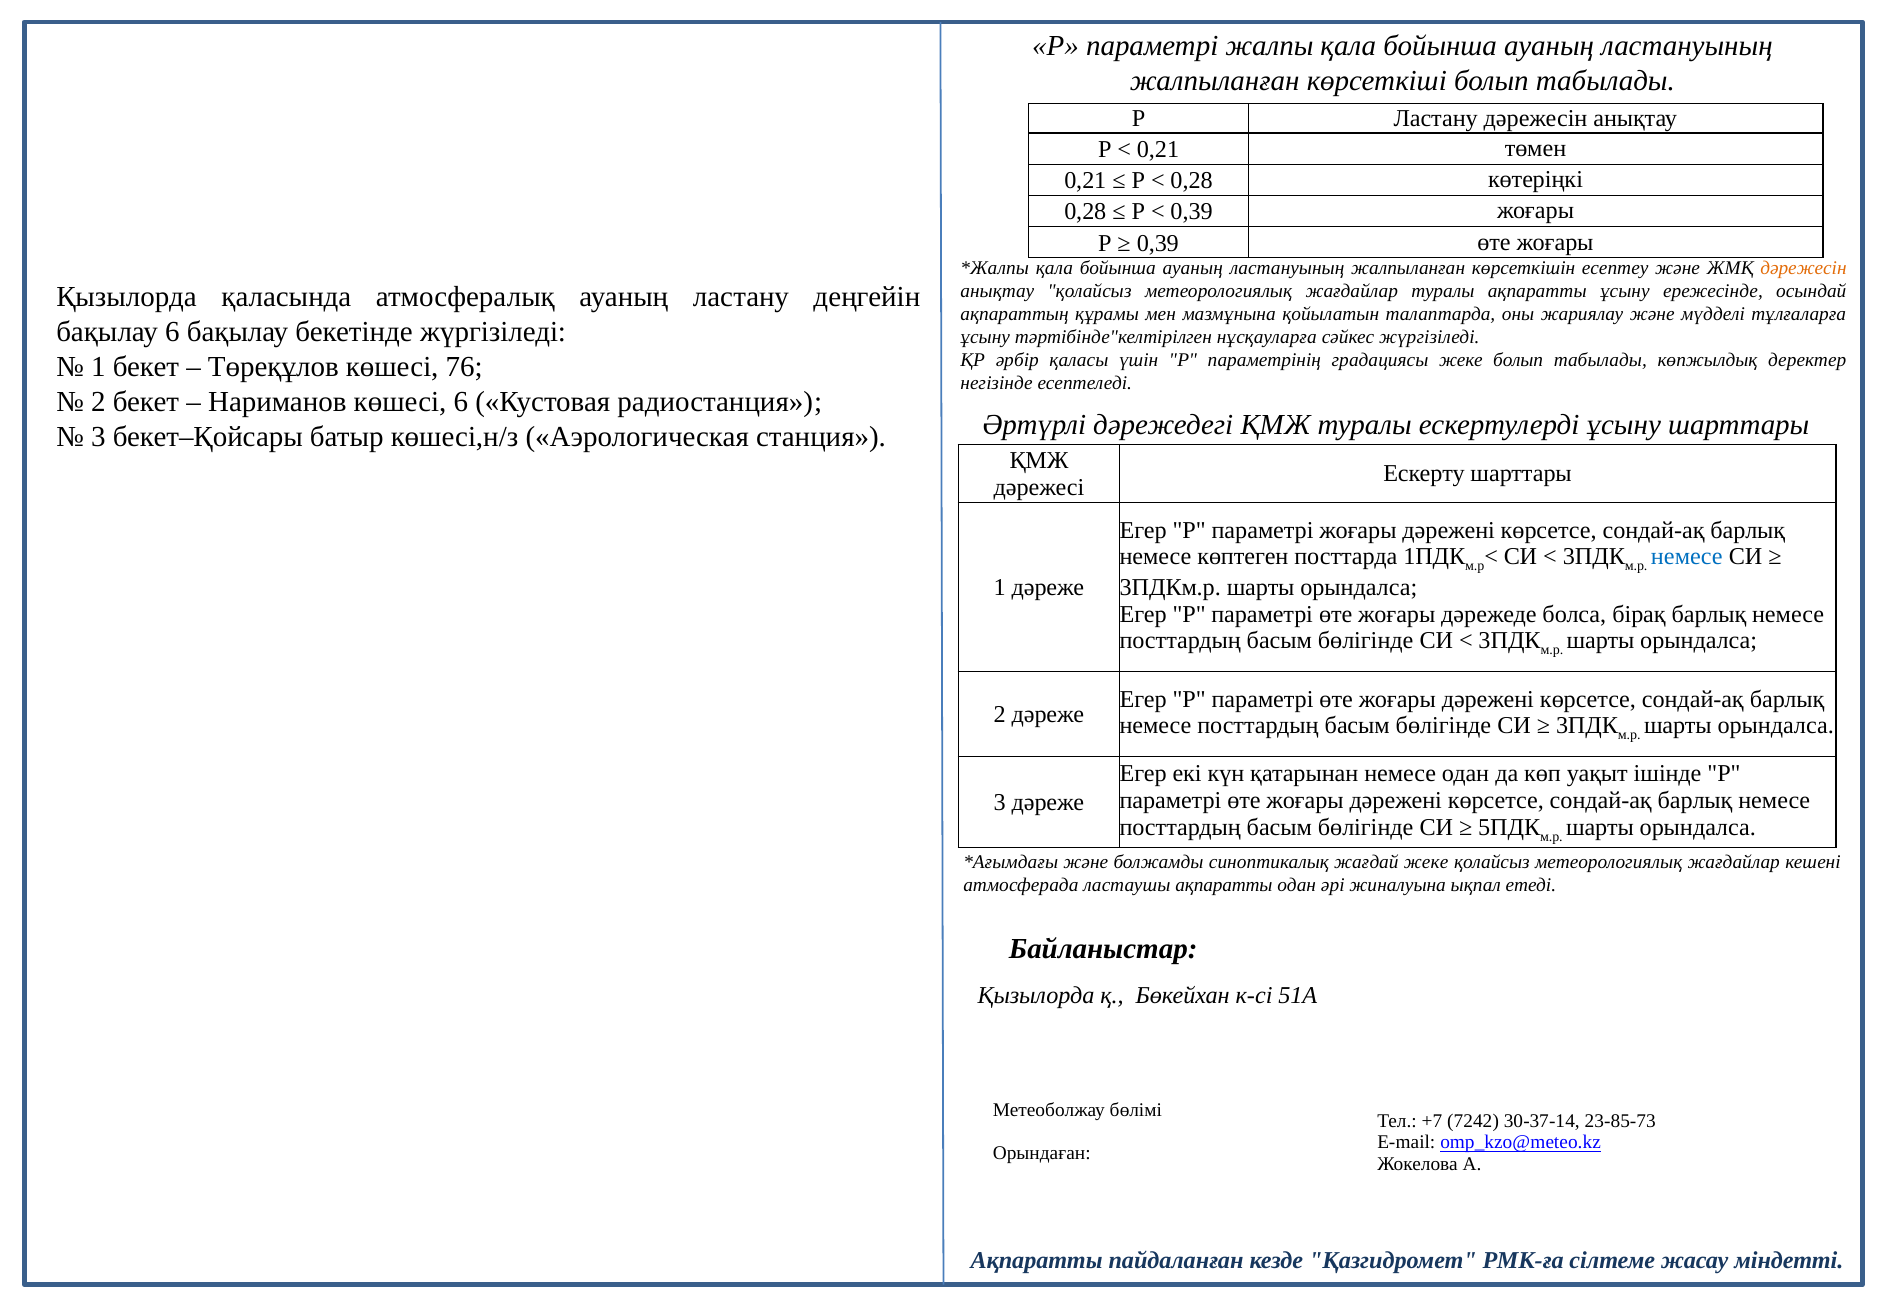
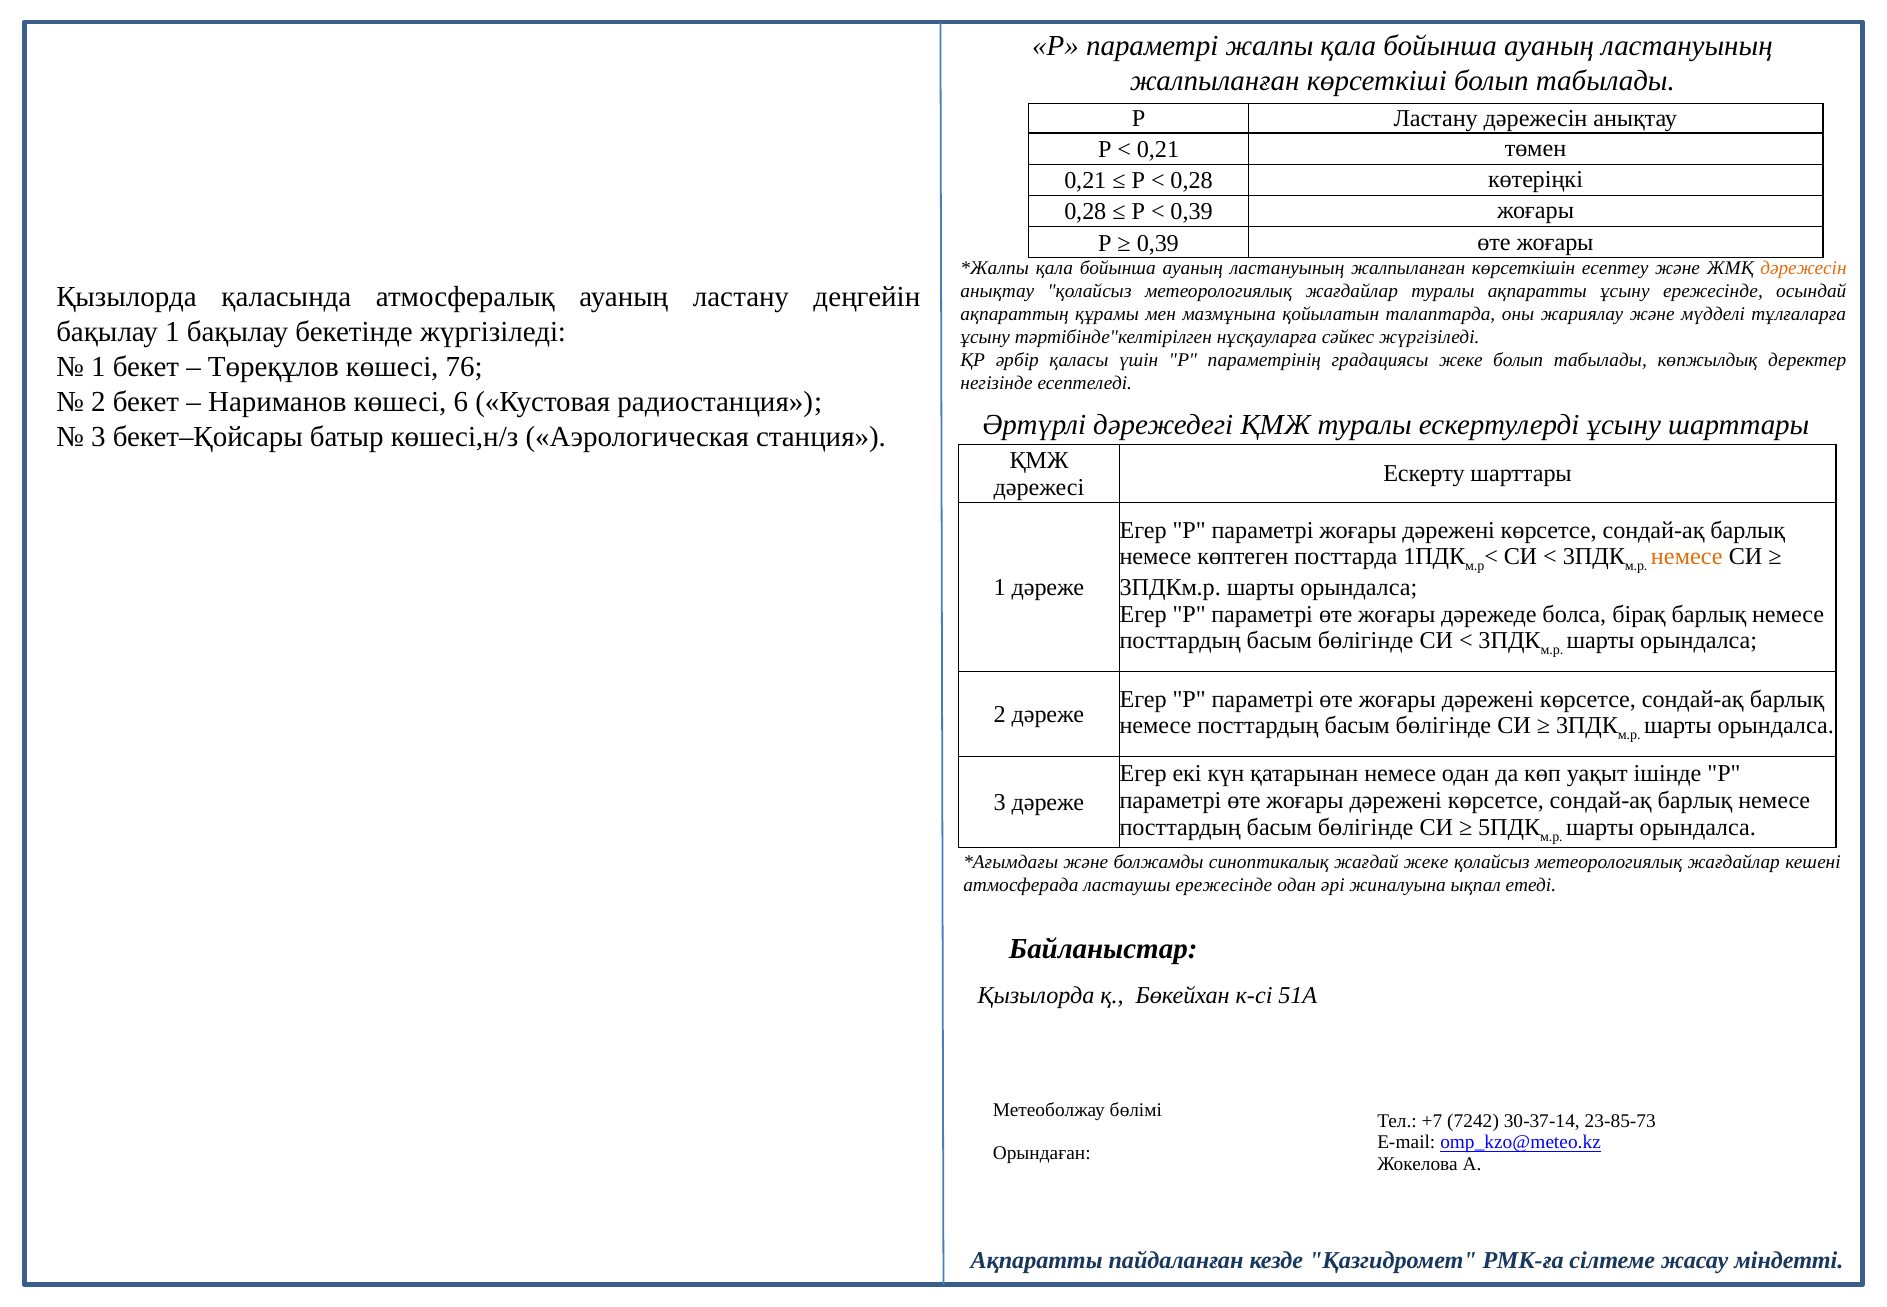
бақылау 6: 6 -> 1
немесе at (1687, 557) colour: blue -> orange
ластаушы ақпаратты: ақпаратты -> ережесінде
